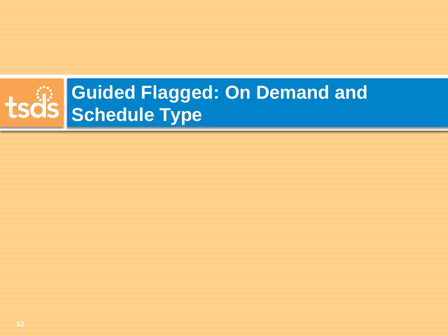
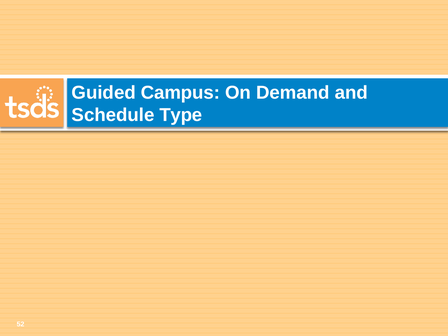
Flagged: Flagged -> Campus
